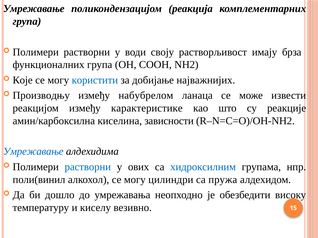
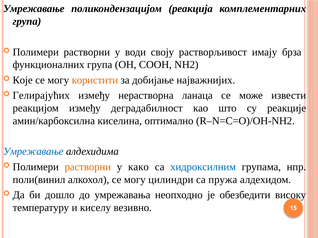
користити colour: blue -> orange
Производњу: Производњу -> Гелирајућих
набубрелом: набубрелом -> нерастворна
карактеристике: карактеристике -> деградабилност
зависности: зависности -> оптимално
растворни at (88, 167) colour: blue -> orange
ових: ових -> како
